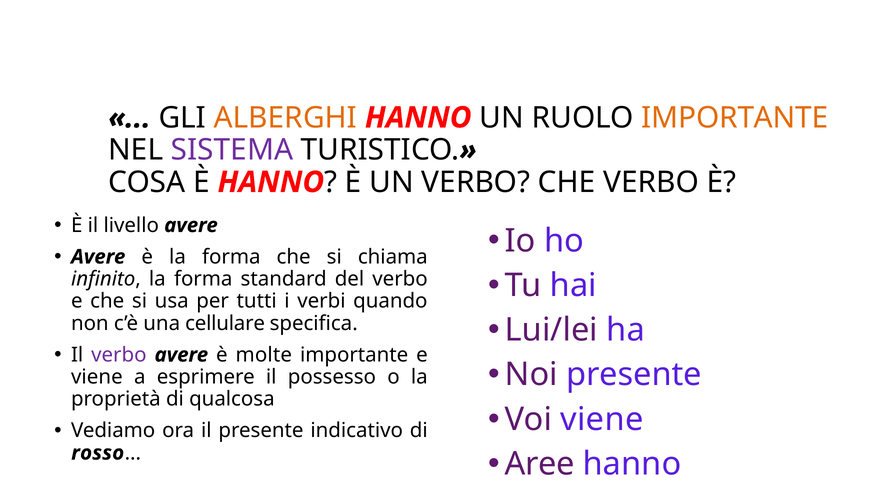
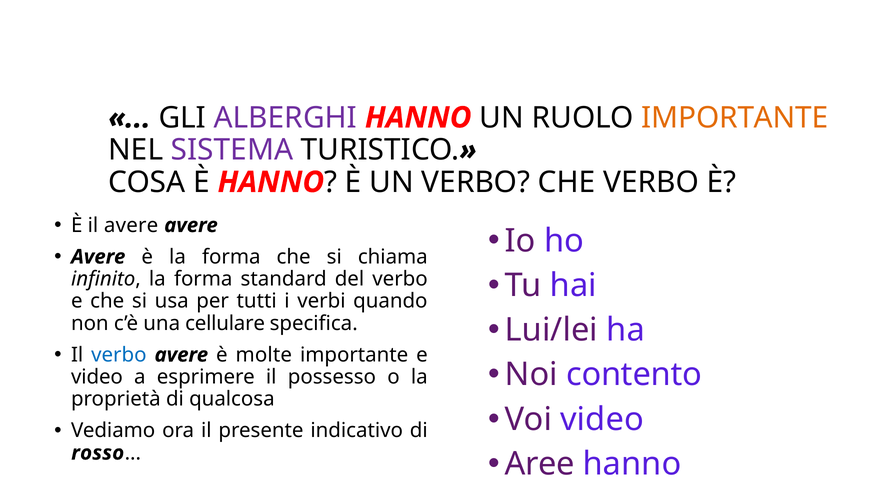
ALBERGHI colour: orange -> purple
il livello: livello -> avere
verbo at (119, 354) colour: purple -> blue
Noi presente: presente -> contento
viene at (97, 377): viene -> video
Voi viene: viene -> video
